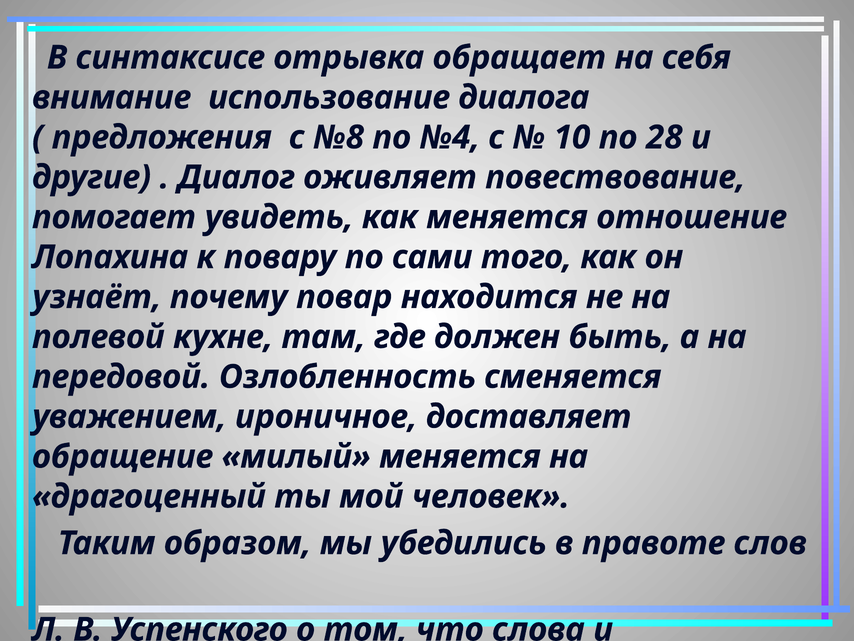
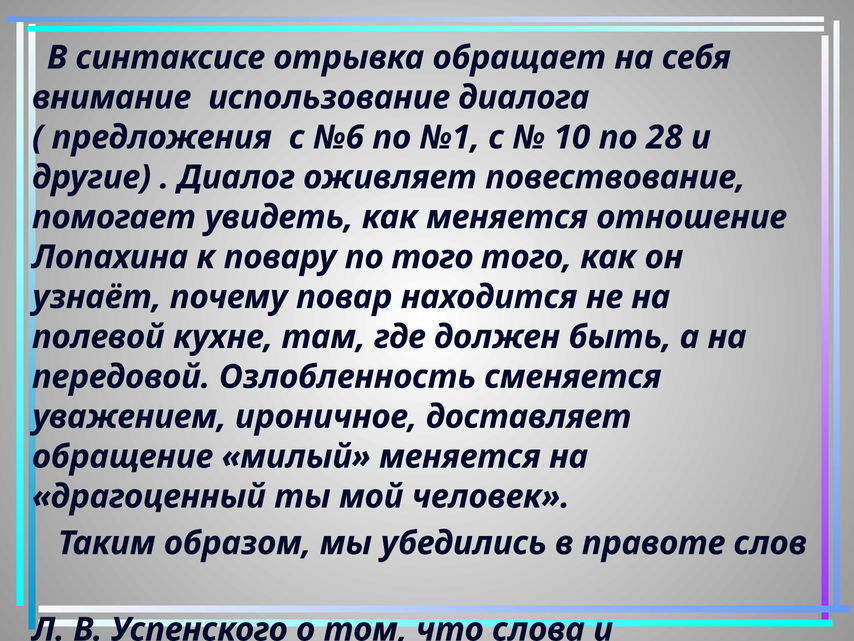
№8: №8 -> №6
№4: №4 -> №1
по сами: сами -> того
